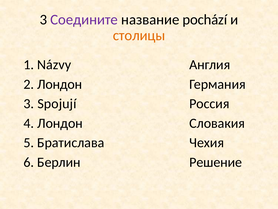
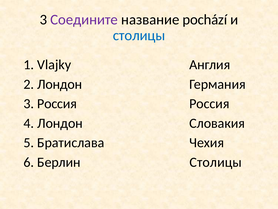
столицы at (139, 35) colour: orange -> blue
Názvy: Názvy -> Vlajky
3 Spojují: Spojují -> Россия
Решение at (216, 162): Решение -> Столицы
